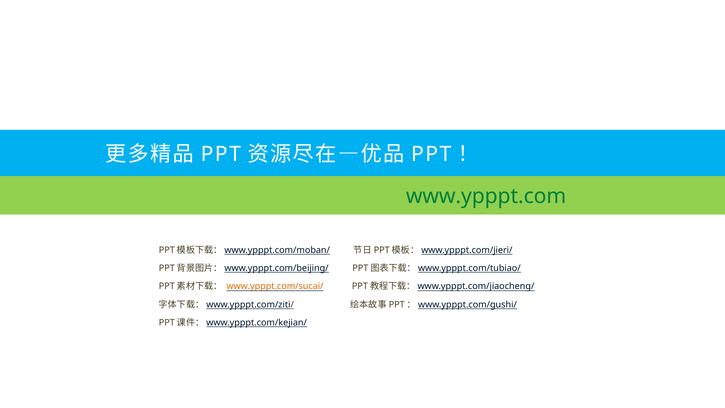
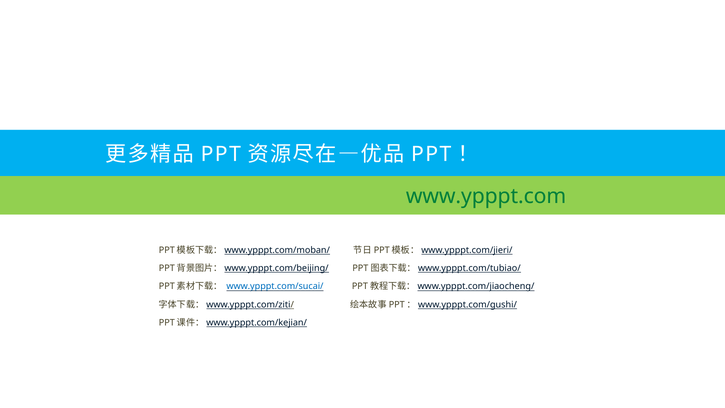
www.ypppt.com/sucai/ colour: orange -> blue
